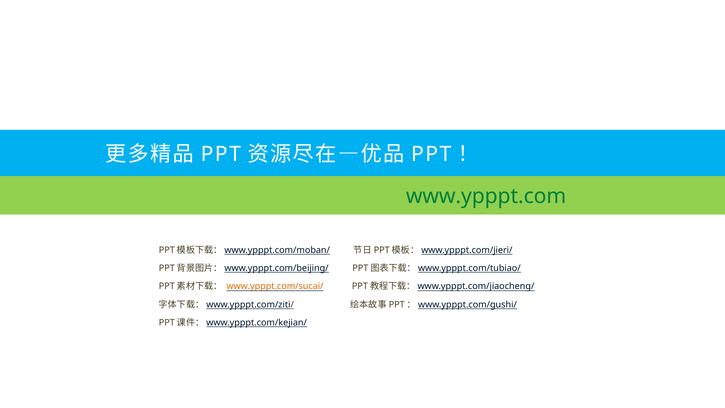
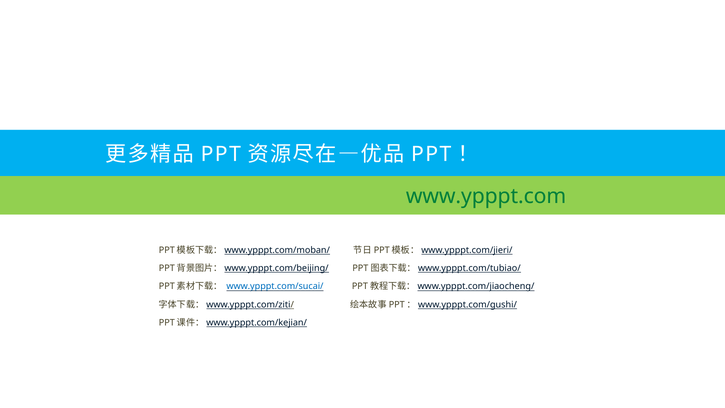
www.ypppt.com/sucai/ colour: orange -> blue
